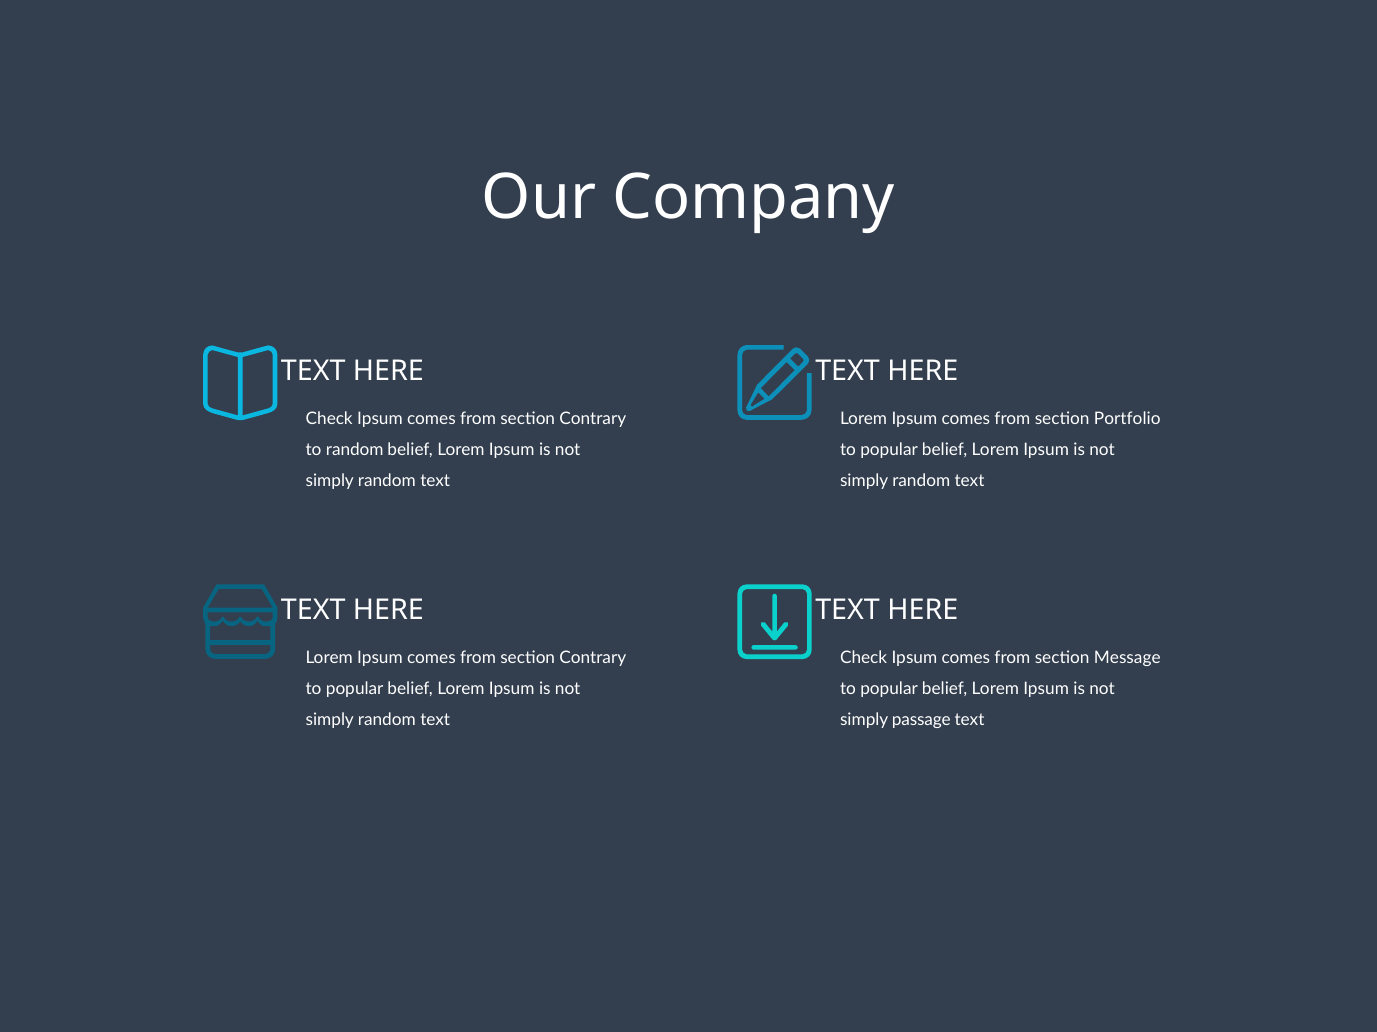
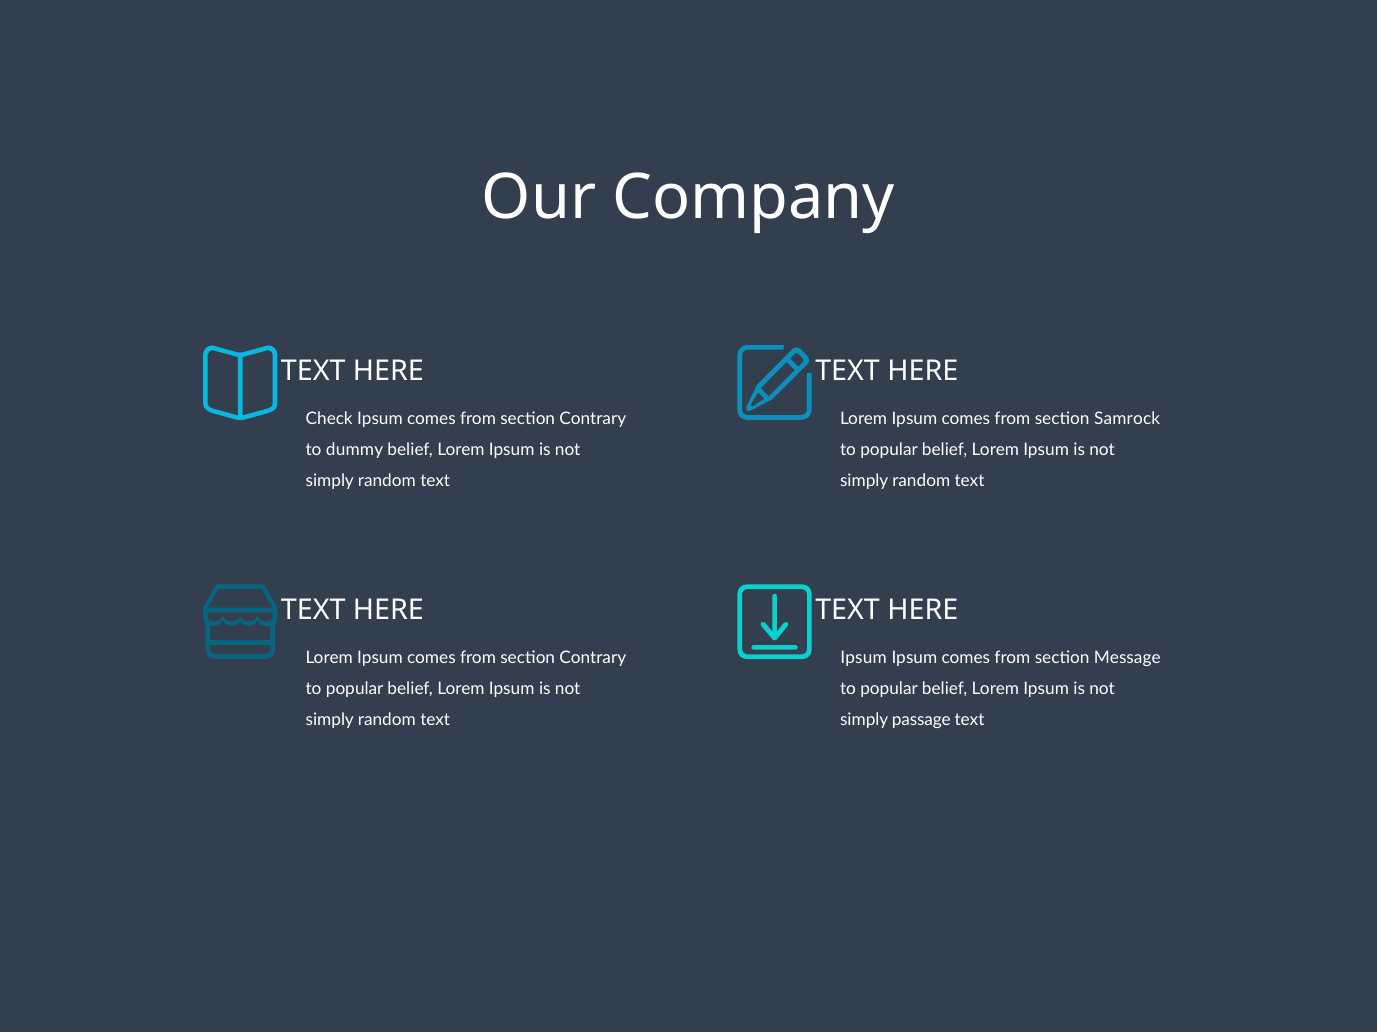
Portfolio: Portfolio -> Samrock
to random: random -> dummy
Check at (864, 659): Check -> Ipsum
